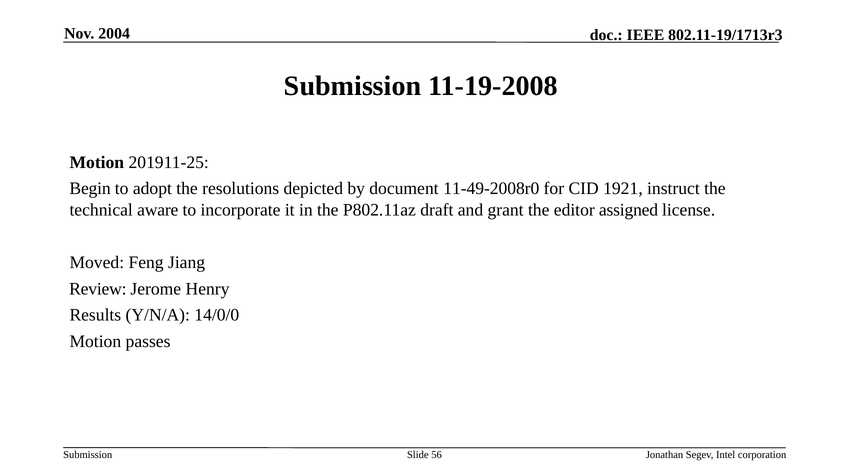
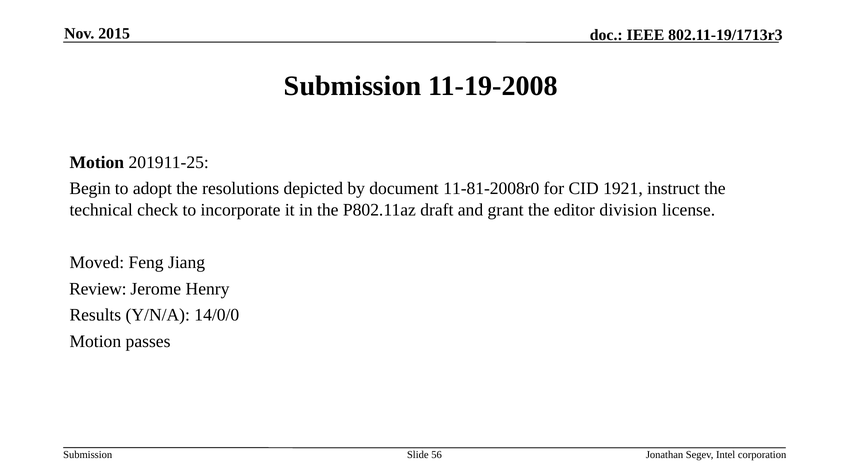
2004: 2004 -> 2015
11-49-2008r0: 11-49-2008r0 -> 11-81-2008r0
aware: aware -> check
assigned: assigned -> division
